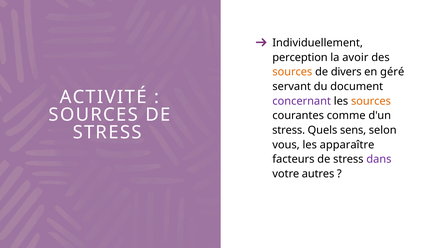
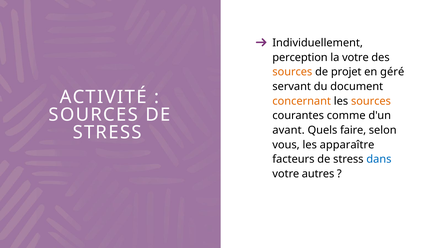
la avoir: avoir -> votre
divers: divers -> projet
concernant colour: purple -> orange
stress at (289, 130): stress -> avant
sens: sens -> faire
dans colour: purple -> blue
